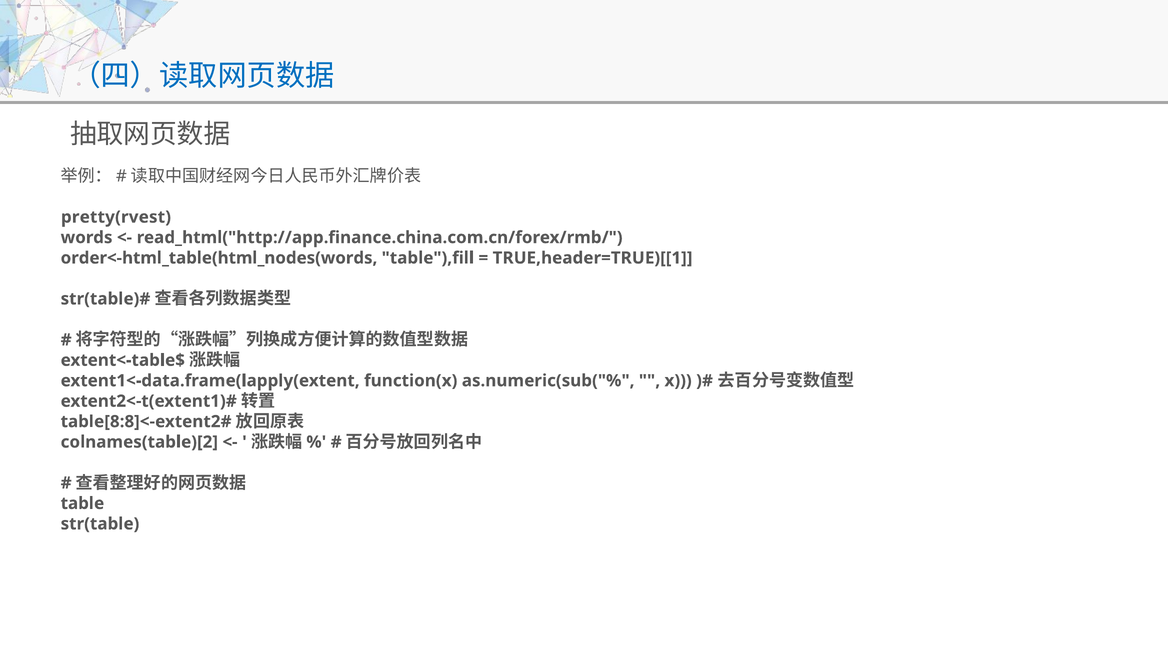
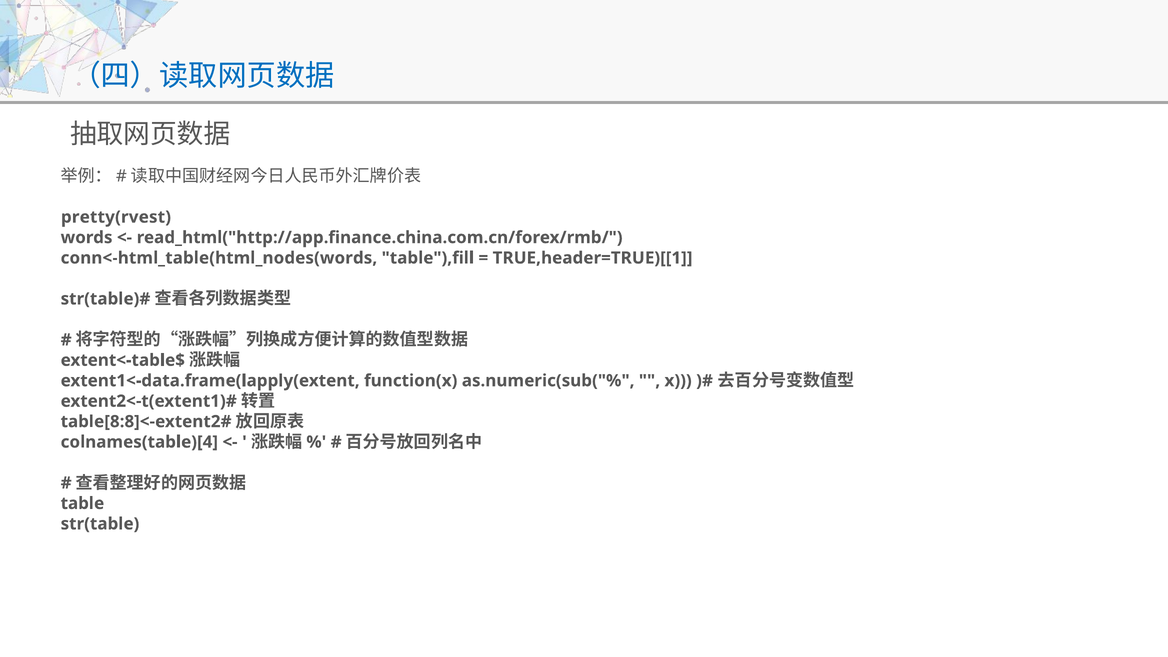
order<-html_table(html_nodes(words: order<-html_table(html_nodes(words -> conn<-html_table(html_nodes(words
colnames(table)[2: colnames(table)[2 -> colnames(table)[4
